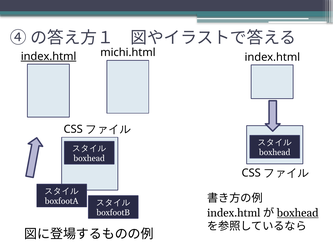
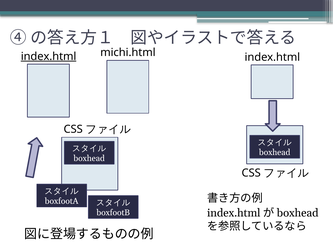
boxhead at (298, 213) underline: present -> none
